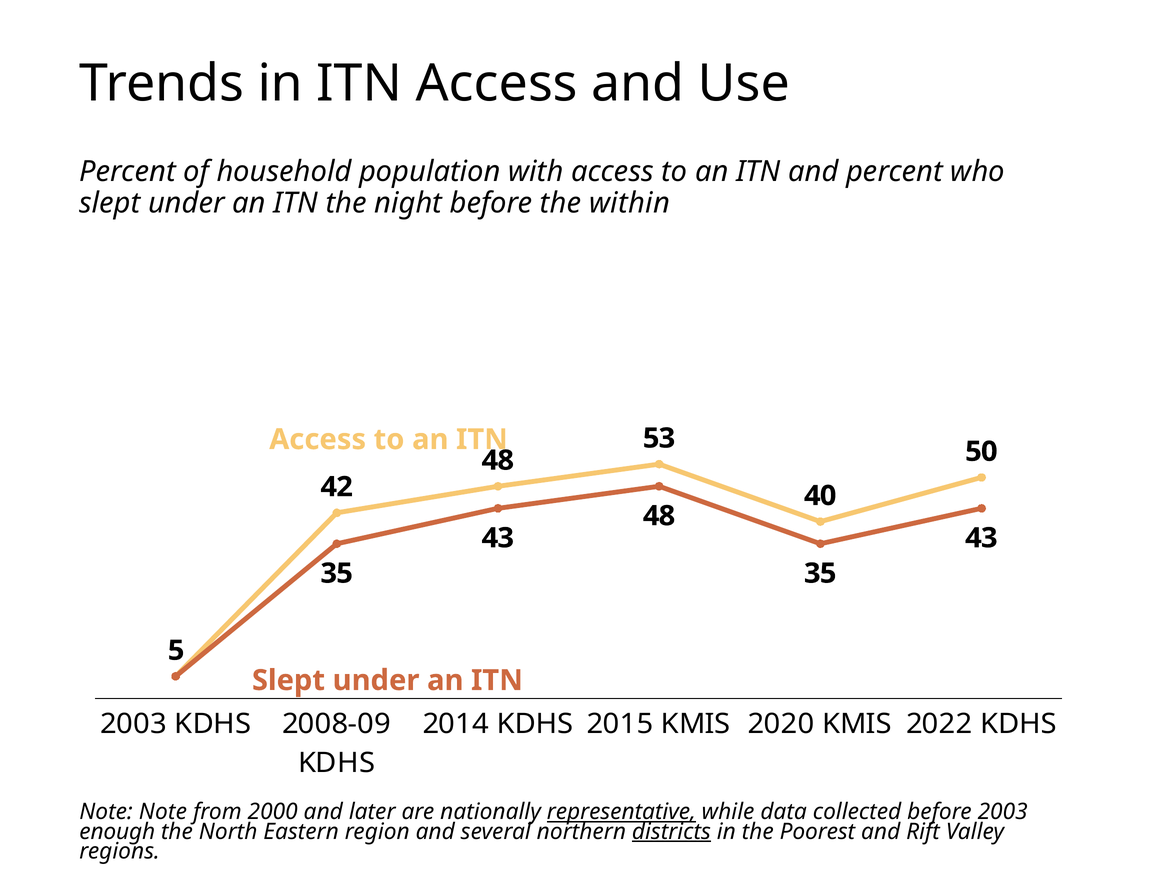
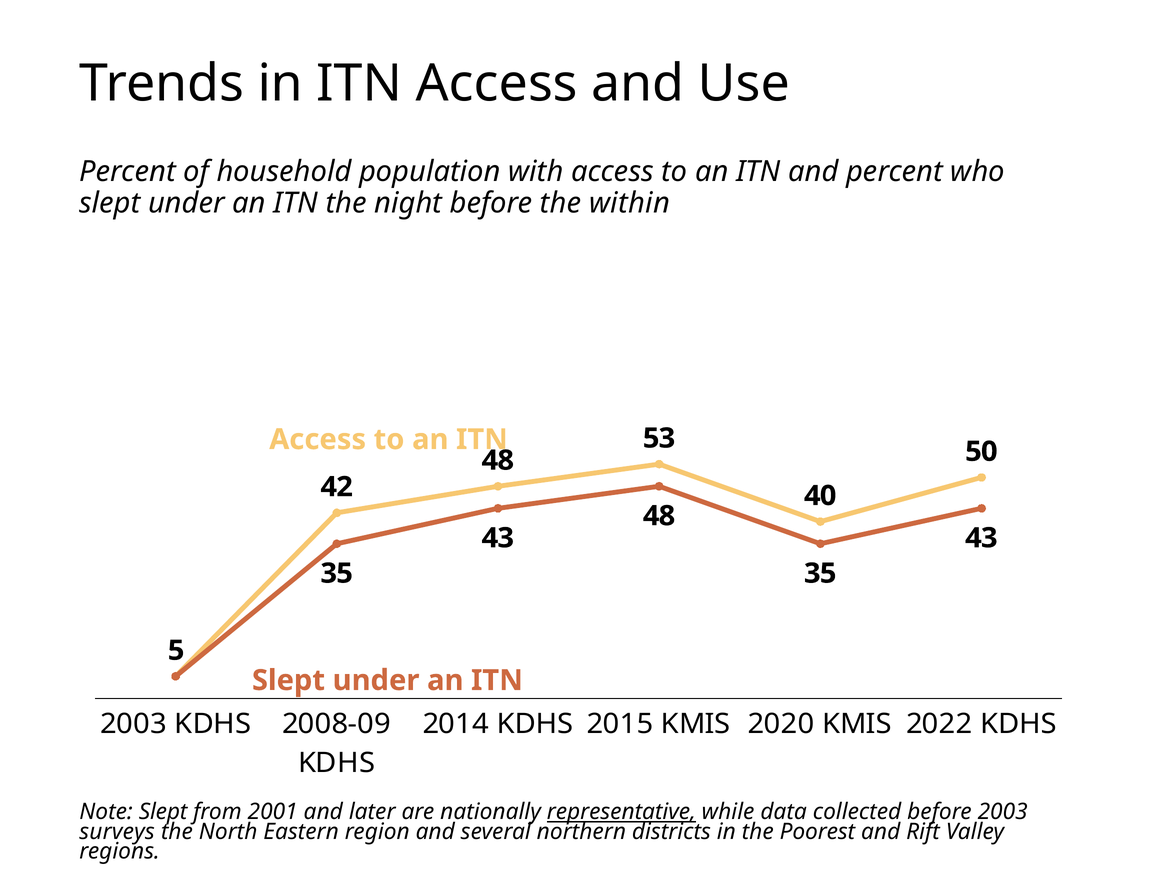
Note Note: Note -> Slept
2000: 2000 -> 2001
enough: enough -> surveys
districts underline: present -> none
